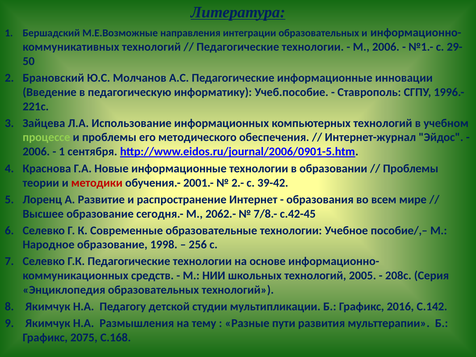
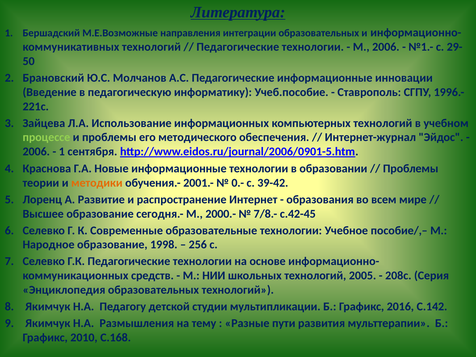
методики colour: red -> orange
2.-: 2.- -> 0.-
2062.-: 2062.- -> 2000.-
2075: 2075 -> 2010
